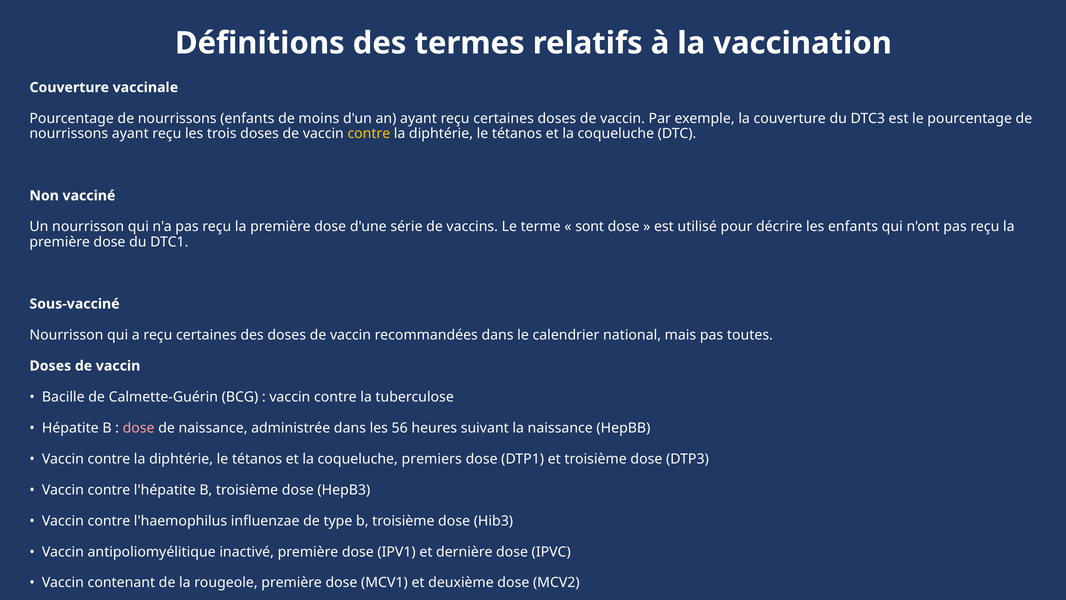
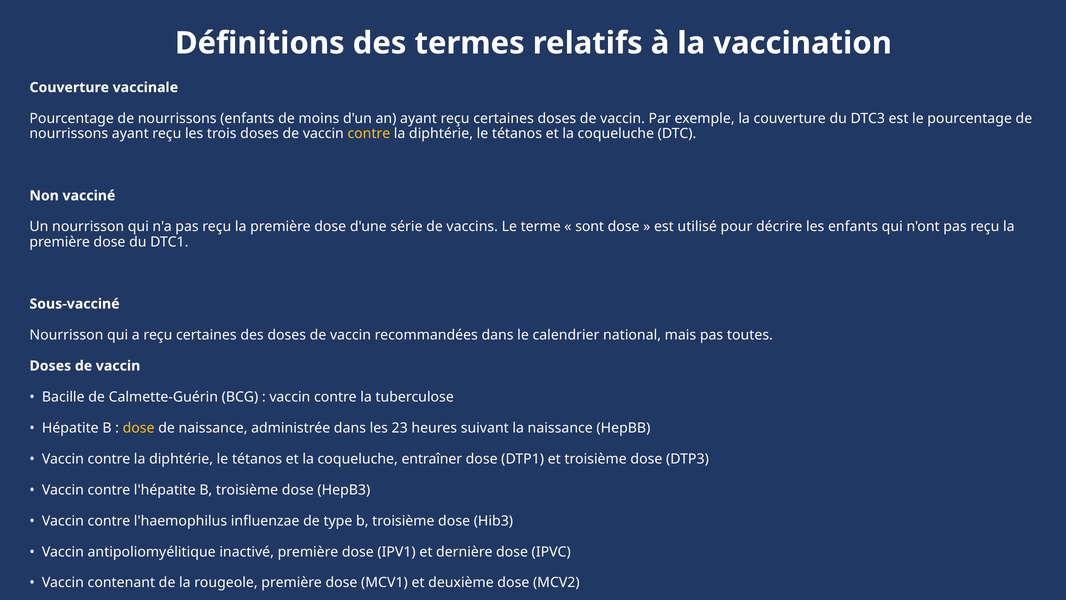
dose at (139, 428) colour: pink -> yellow
56: 56 -> 23
coqueluche premiers: premiers -> entraîner
